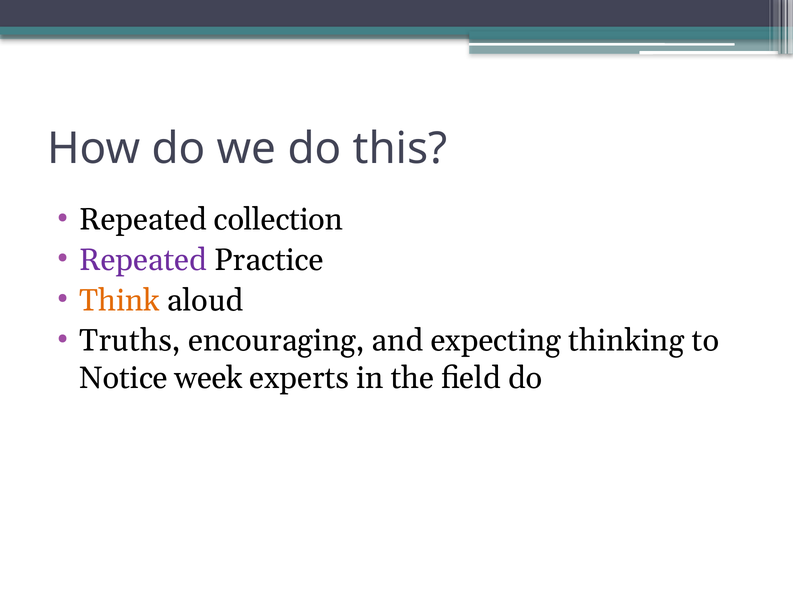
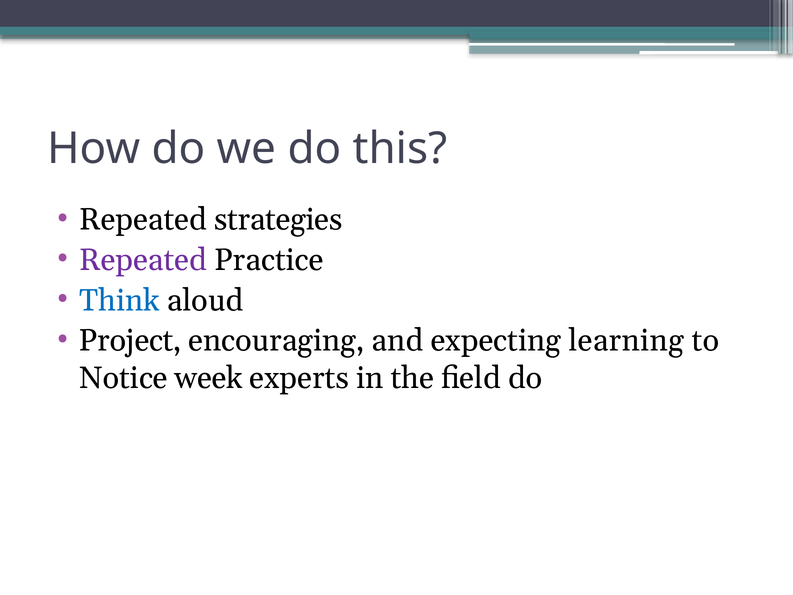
collection: collection -> strategies
Think colour: orange -> blue
Truths: Truths -> Project
thinking: thinking -> learning
